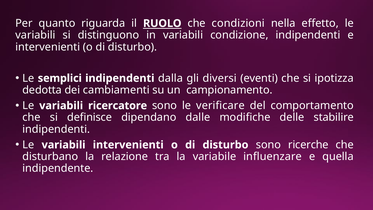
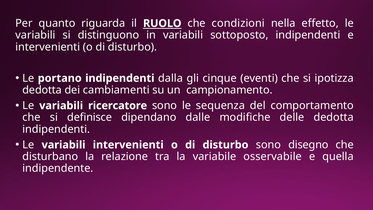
condizione: condizione -> sottoposto
semplici: semplici -> portano
diversi: diversi -> cinque
verificare: verificare -> sequenza
delle stabilire: stabilire -> dedotta
ricerche: ricerche -> disegno
influenzare: influenzare -> osservabile
